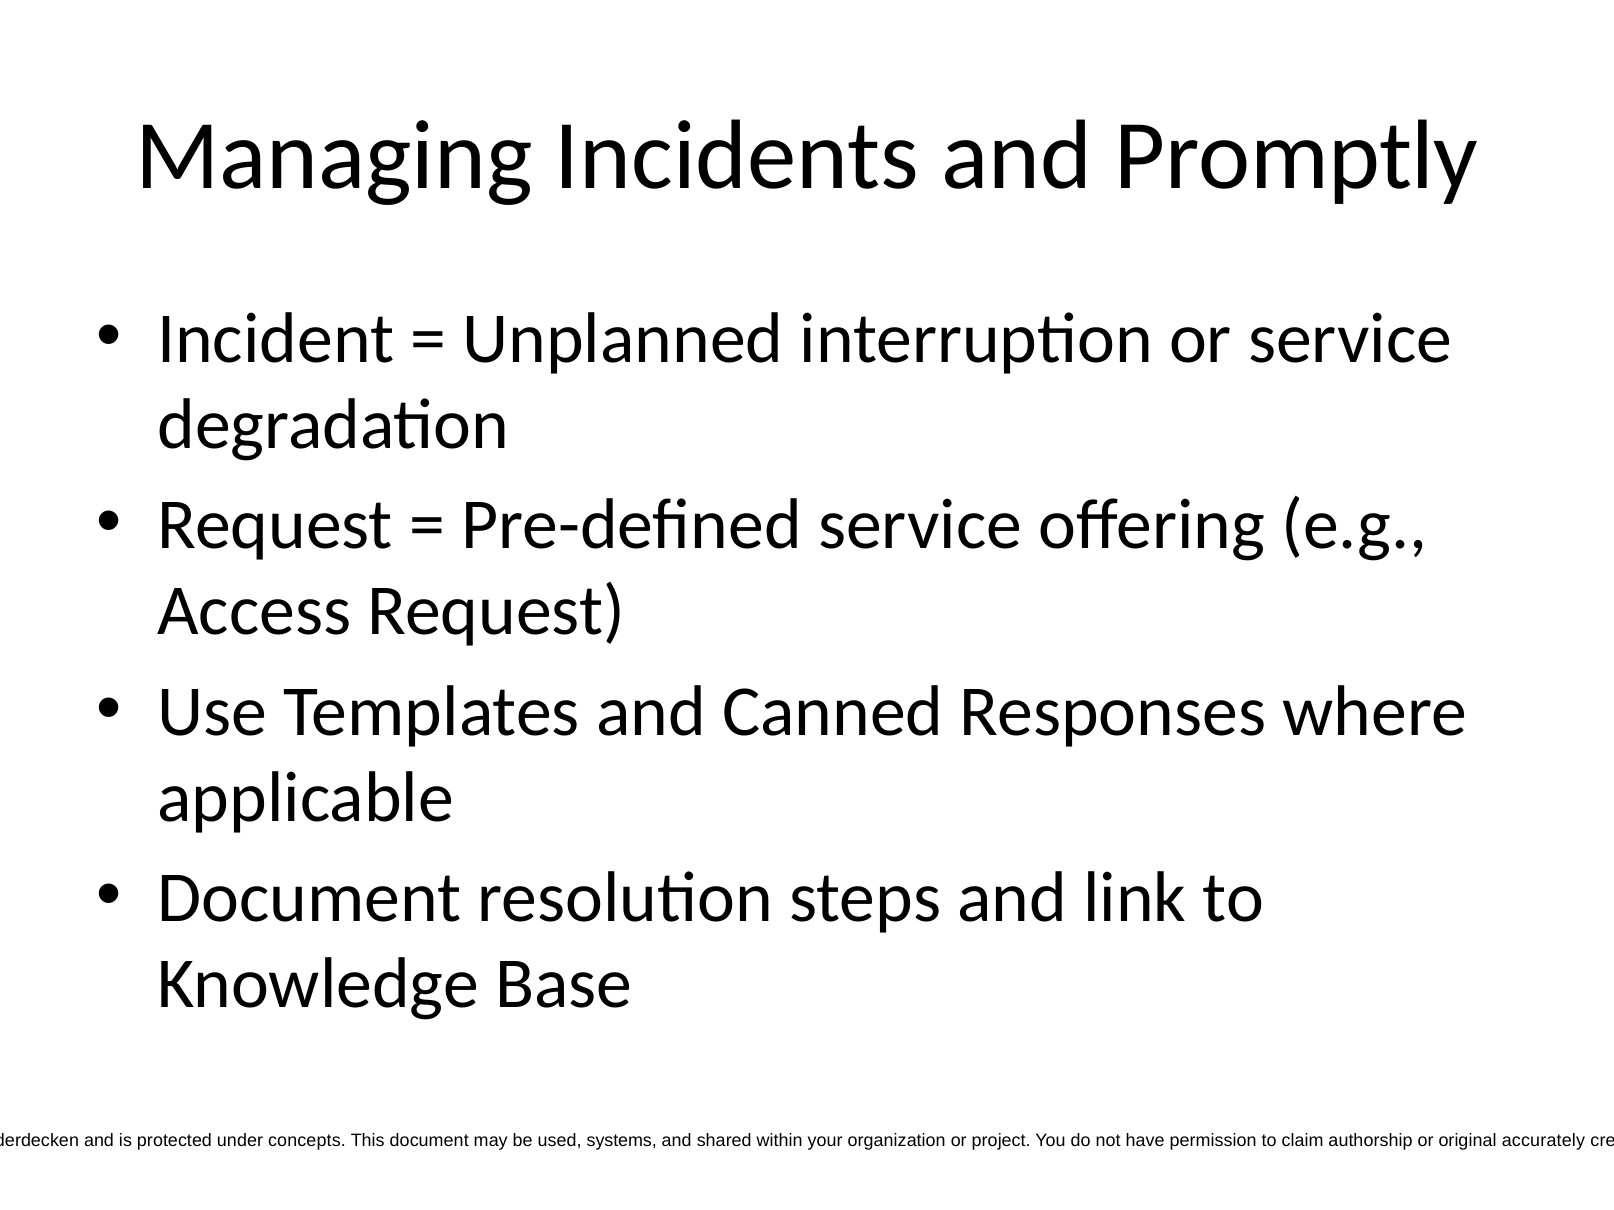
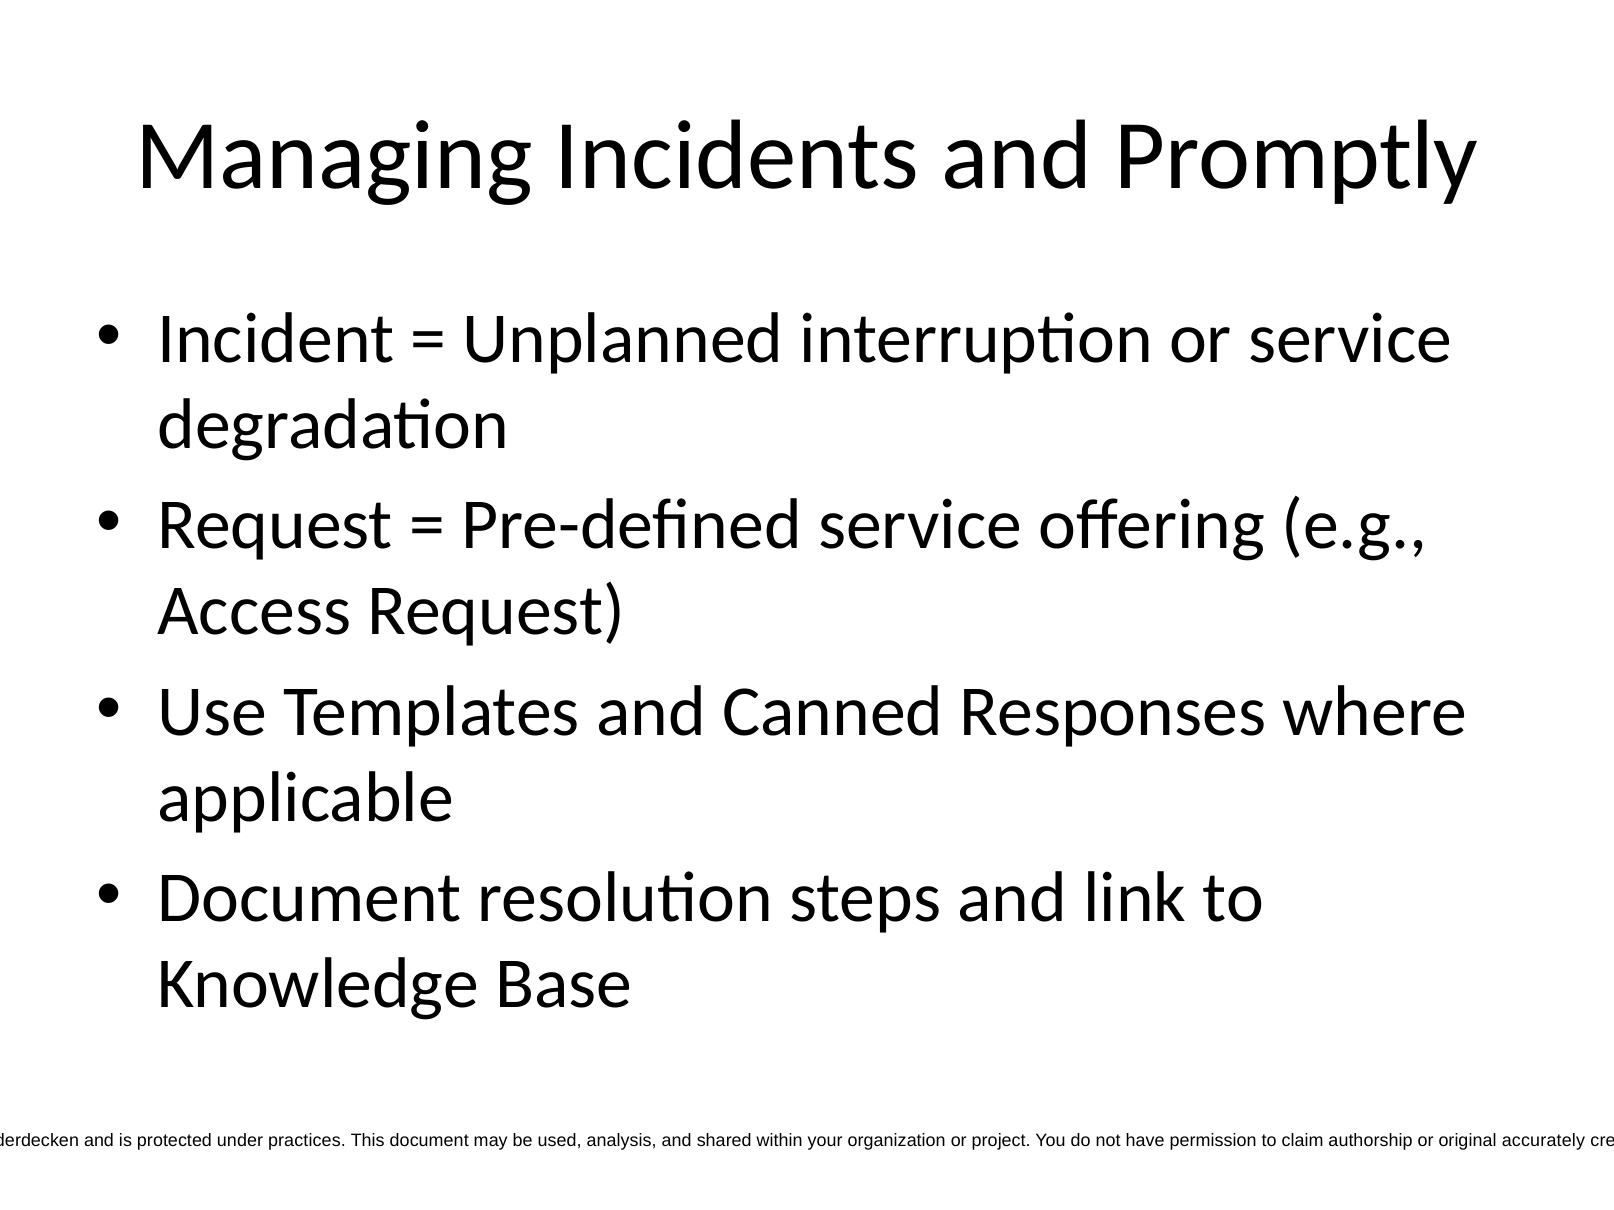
concepts: concepts -> practices
systems: systems -> analysis
